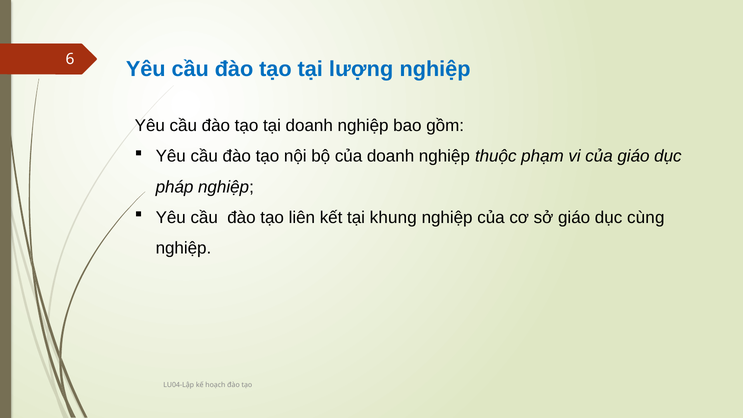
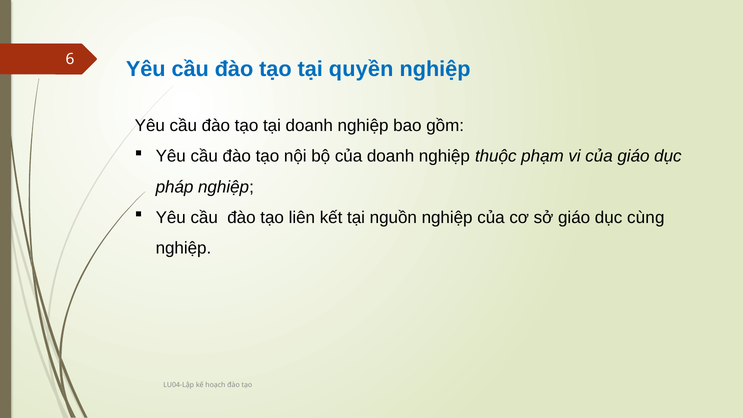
lượng: lượng -> quyền
khung: khung -> nguồn
